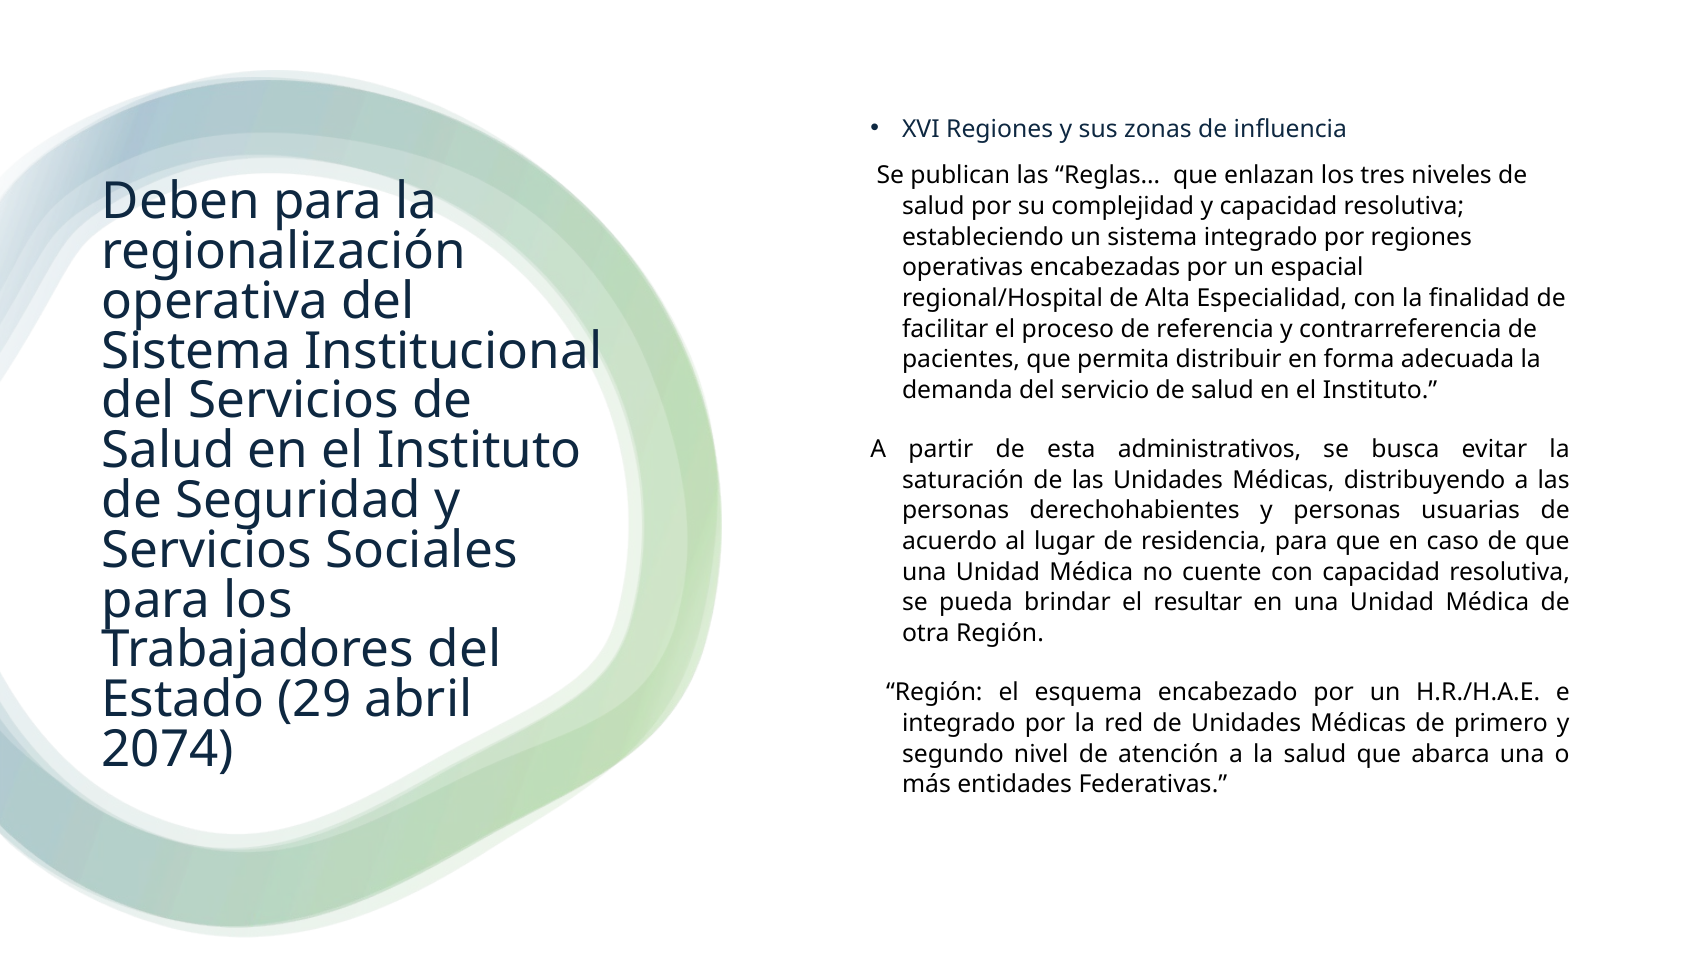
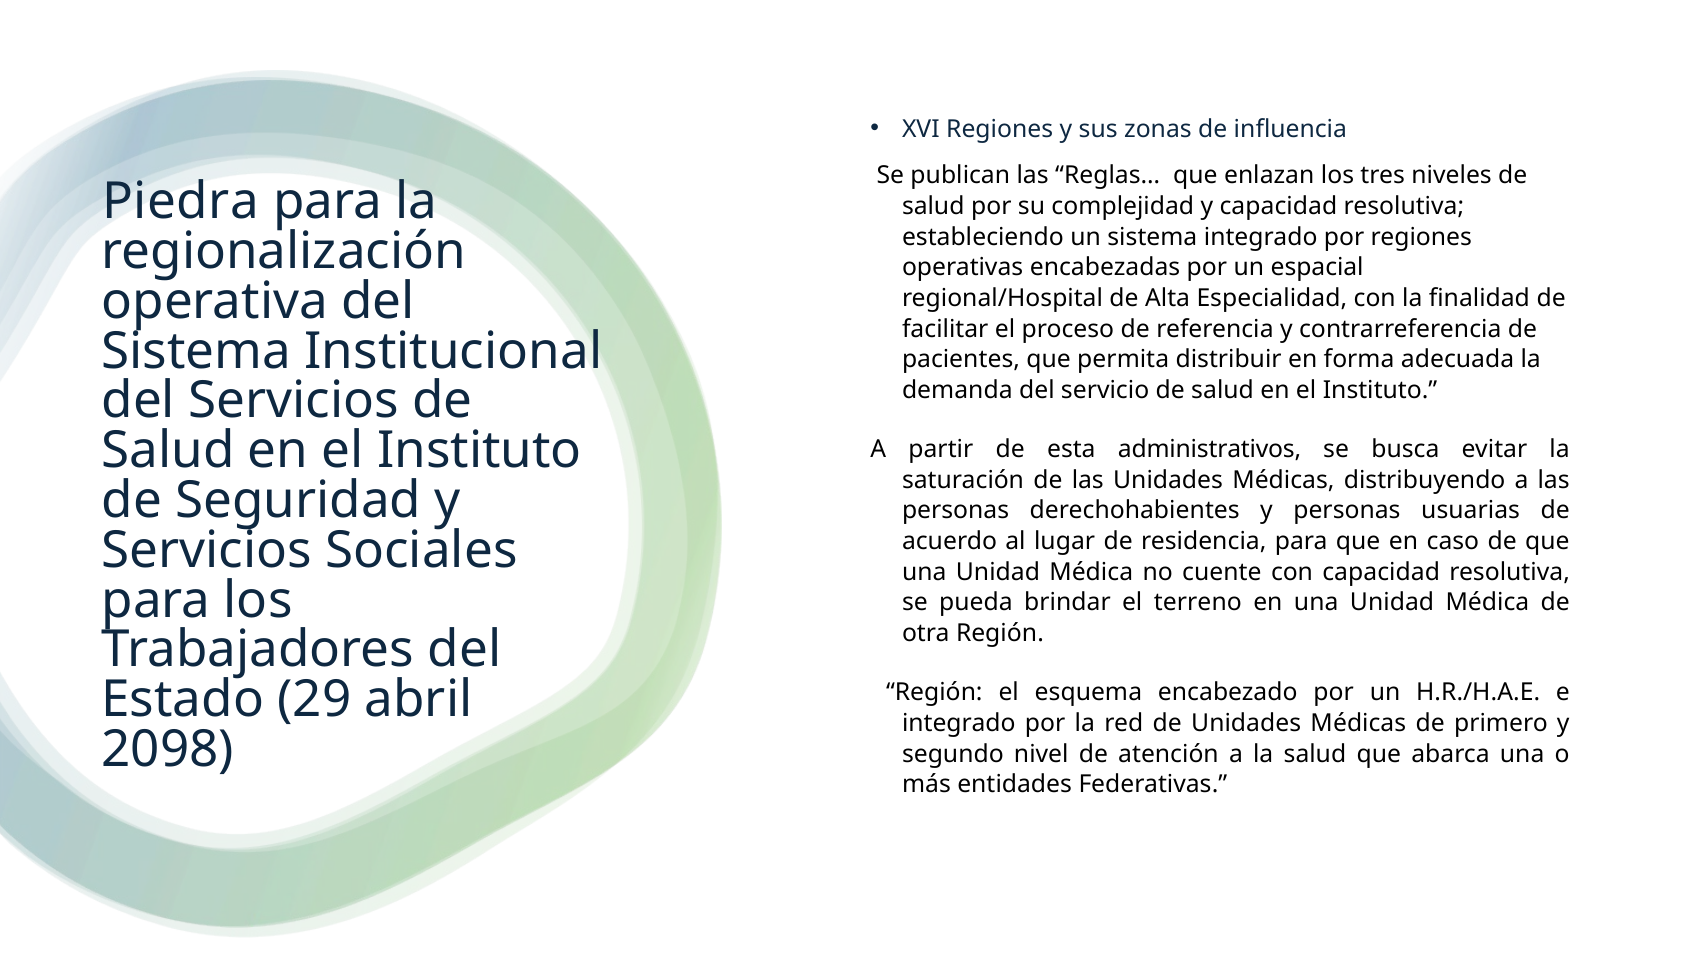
Deben: Deben -> Piedra
resultar: resultar -> terreno
2074: 2074 -> 2098
